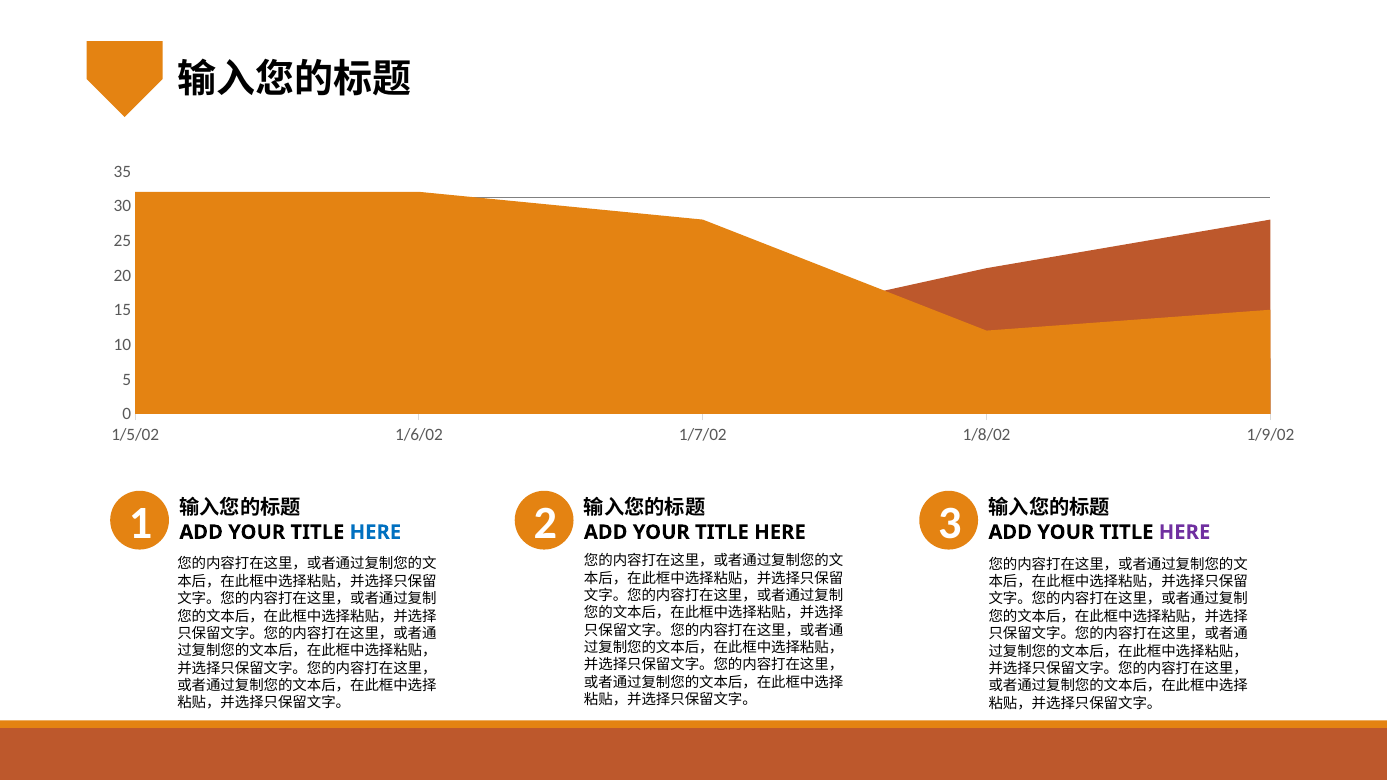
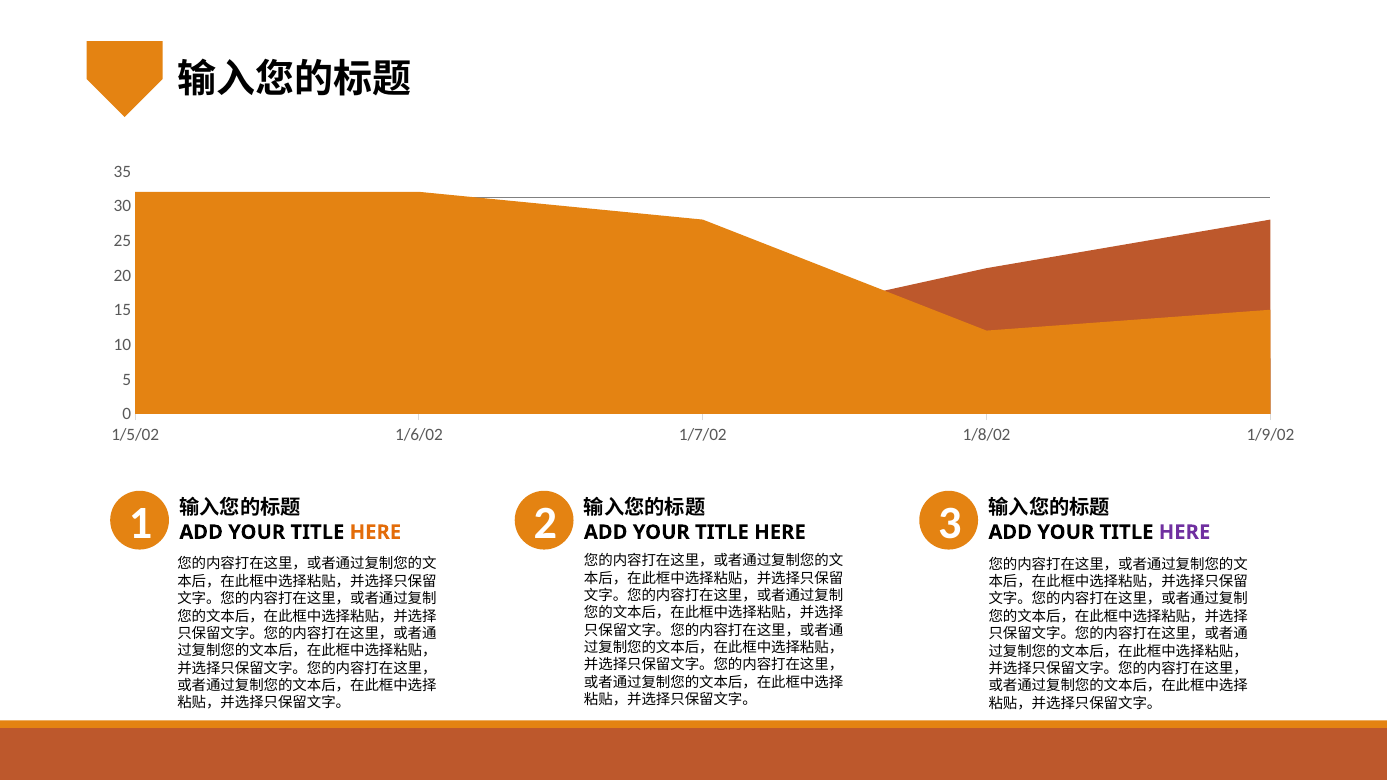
HERE at (375, 532) colour: blue -> orange
